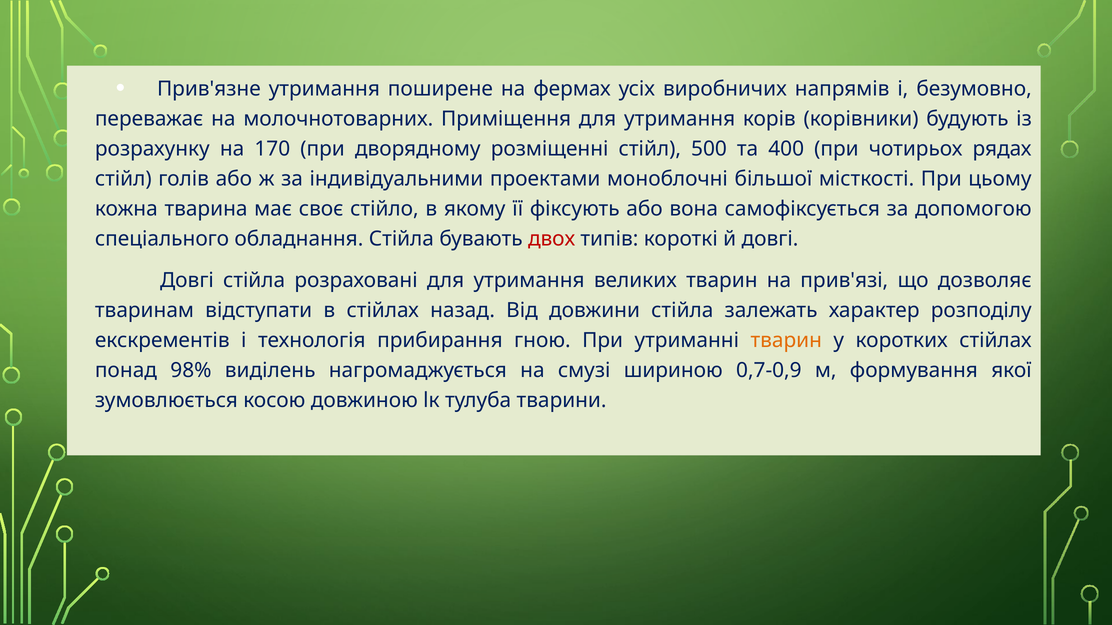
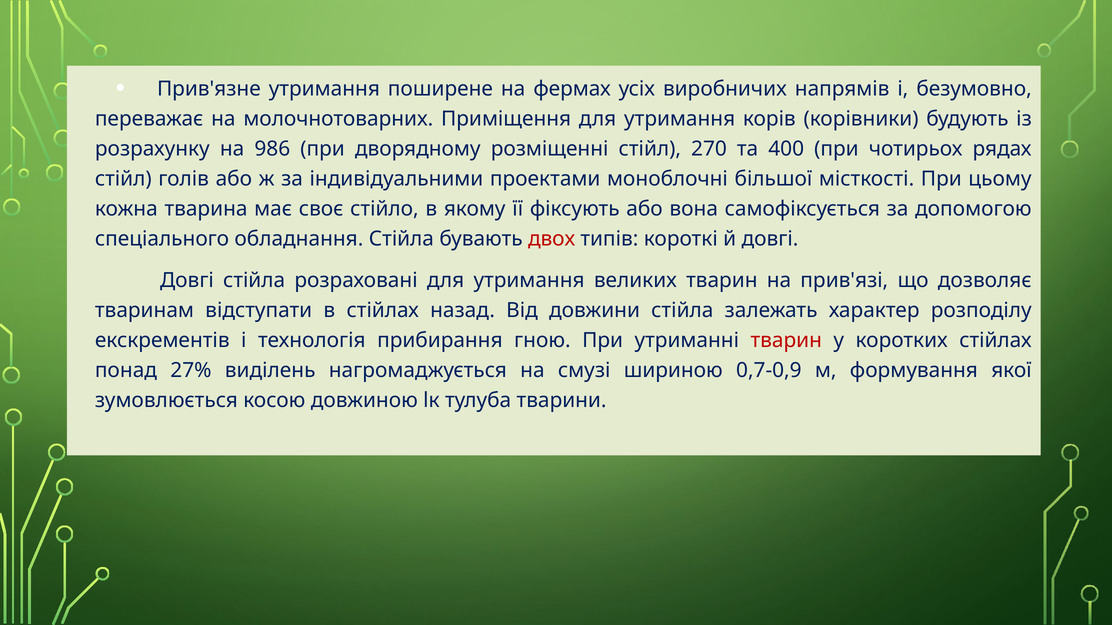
170: 170 -> 986
500: 500 -> 270
тварин at (786, 341) colour: orange -> red
98%: 98% -> 27%
